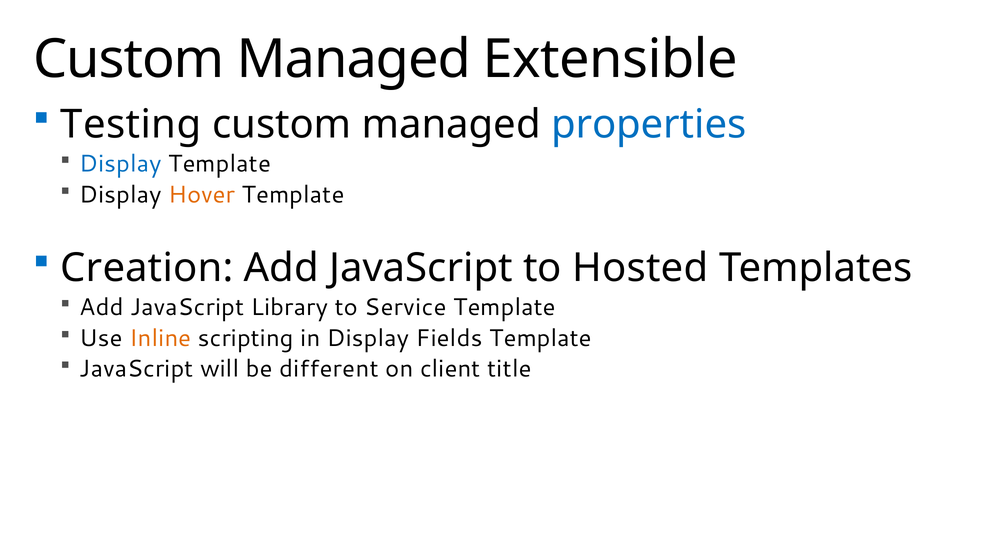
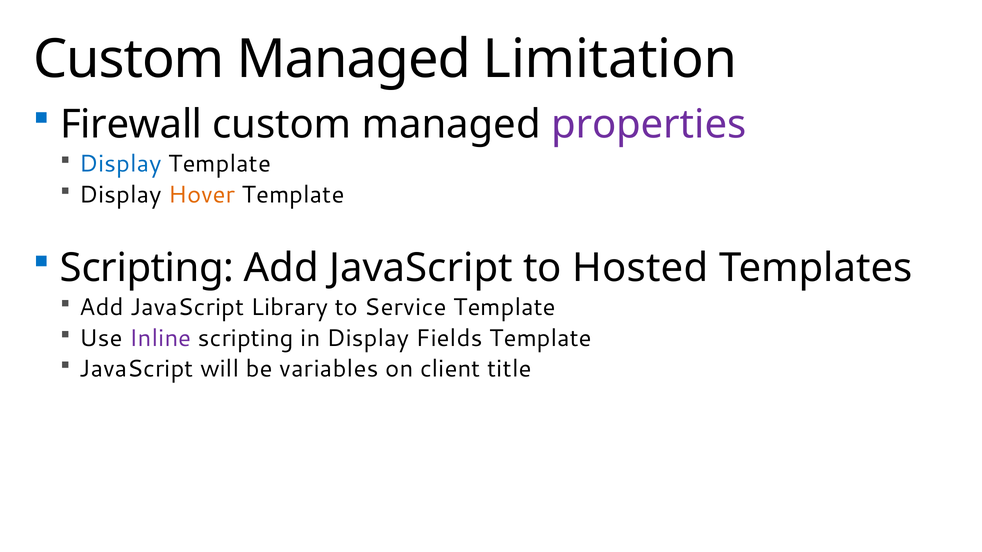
Extensible: Extensible -> Limitation
Testing: Testing -> Firewall
properties colour: blue -> purple
Creation at (147, 268): Creation -> Scripting
Inline colour: orange -> purple
different: different -> variables
